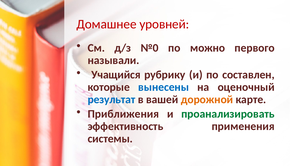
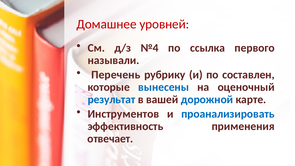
№0: №0 -> №4
можно: можно -> ссылка
Учащийся: Учащийся -> Перечень
дорожной colour: orange -> blue
Приближения: Приближения -> Инструментов
проанализировать colour: green -> blue
системы: системы -> отвечает
